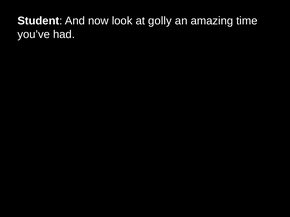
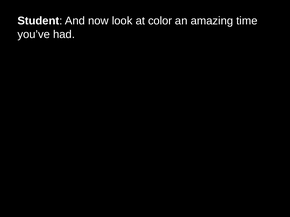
golly: golly -> color
